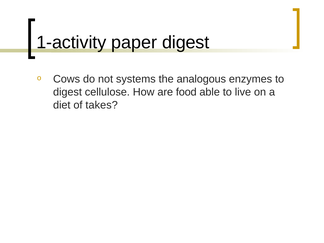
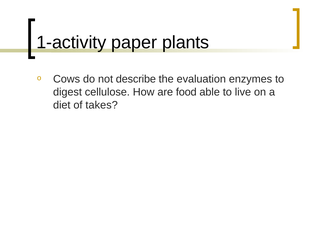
paper digest: digest -> plants
systems: systems -> describe
analogous: analogous -> evaluation
